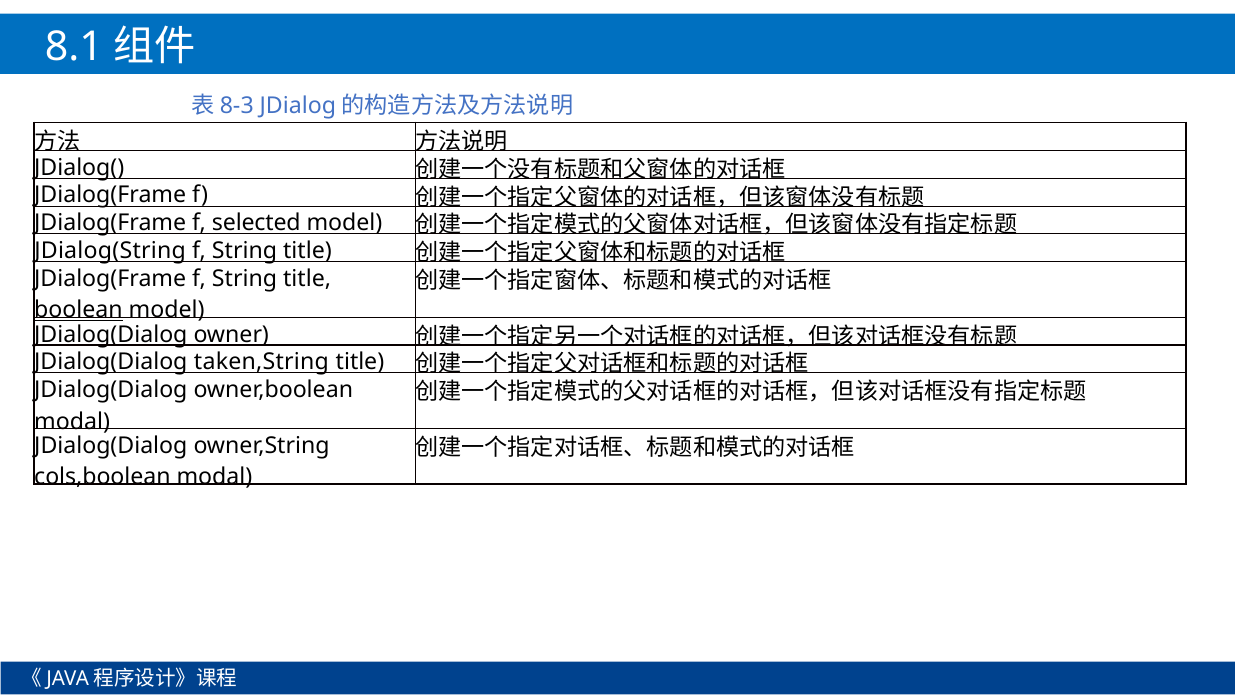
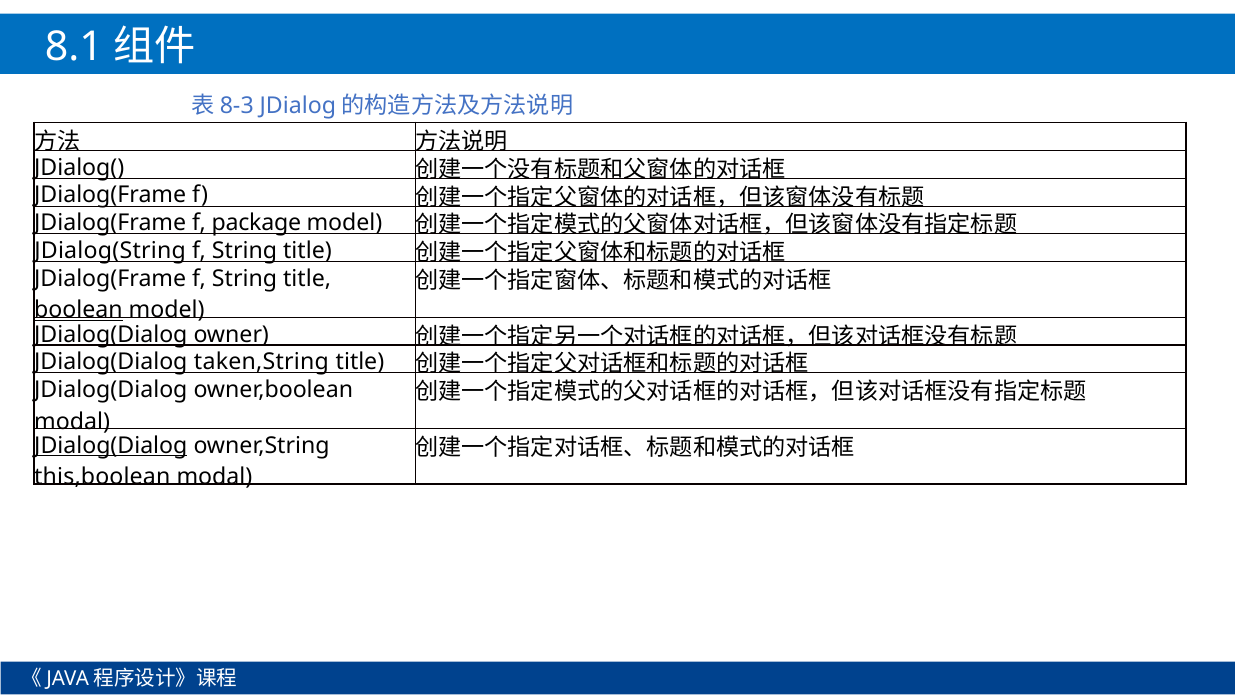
selected: selected -> package
JDialog(Dialog at (111, 445) underline: none -> present
cols,boolean: cols,boolean -> this,boolean
